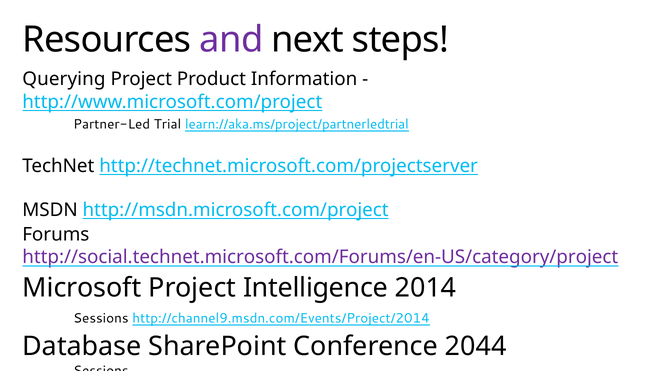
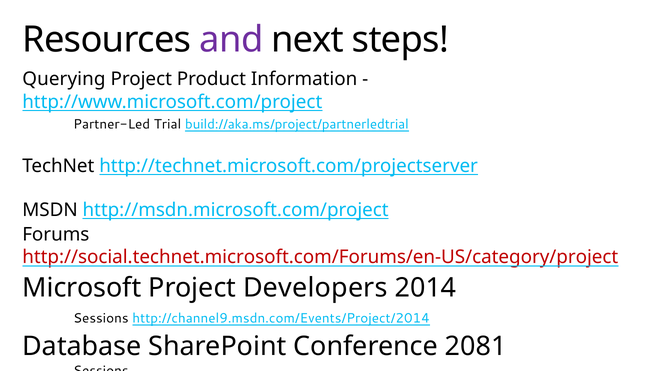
learn://aka.ms/project/partnerledtrial: learn://aka.ms/project/partnerledtrial -> build://aka.ms/project/partnerledtrial
http://social.technet.microsoft.com/Forums/en-US/category/project colour: purple -> red
Intelligence: Intelligence -> Developers
2044: 2044 -> 2081
